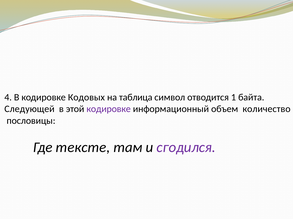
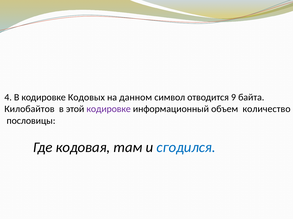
таблица: таблица -> данном
1: 1 -> 9
Следующей: Следующей -> Килобайтов
тексте: тексте -> кодовая
сгодился colour: purple -> blue
